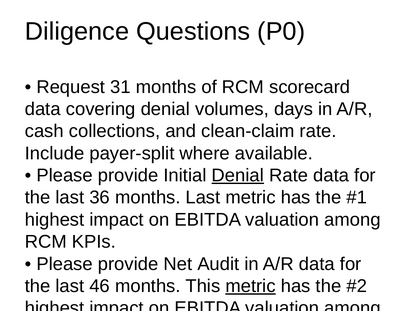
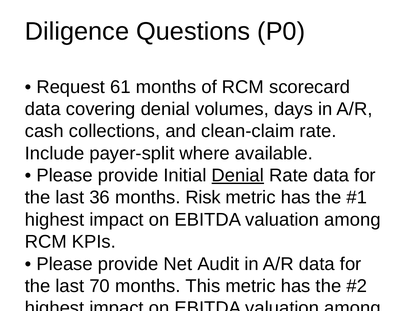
31: 31 -> 61
months Last: Last -> Risk
46: 46 -> 70
metric at (251, 286) underline: present -> none
